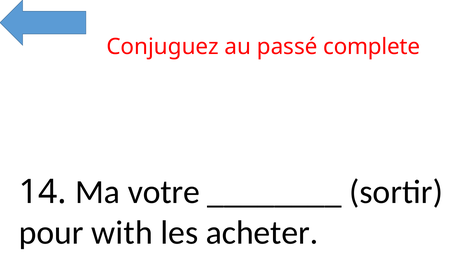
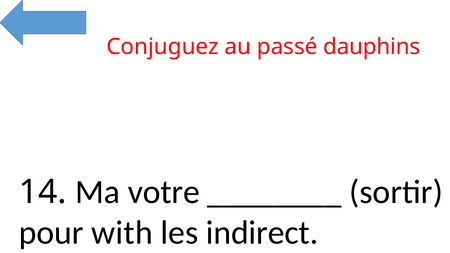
complete: complete -> dauphins
acheter: acheter -> indirect
